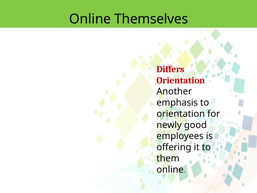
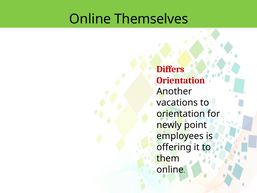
emphasis: emphasis -> vacations
good: good -> point
